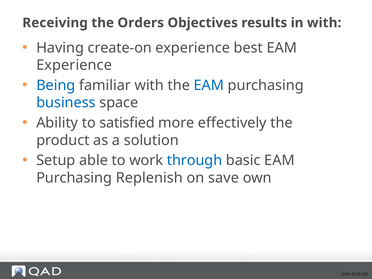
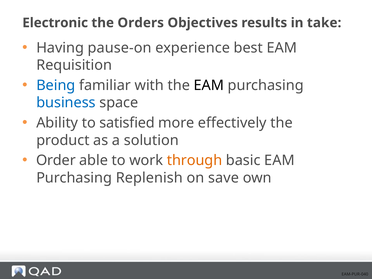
Receiving: Receiving -> Electronic
in with: with -> take
create-on: create-on -> pause-on
Experience at (74, 65): Experience -> Requisition
EAM at (209, 85) colour: blue -> black
Setup: Setup -> Order
through colour: blue -> orange
